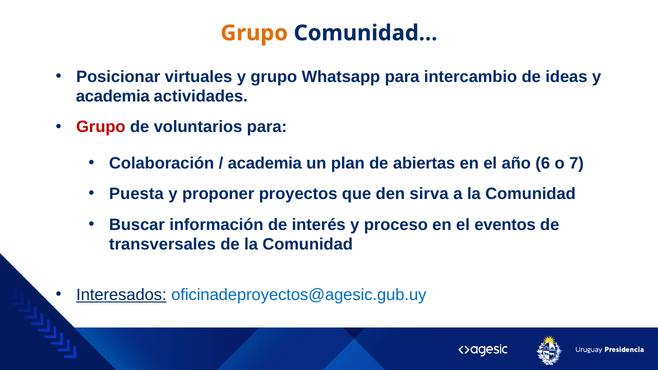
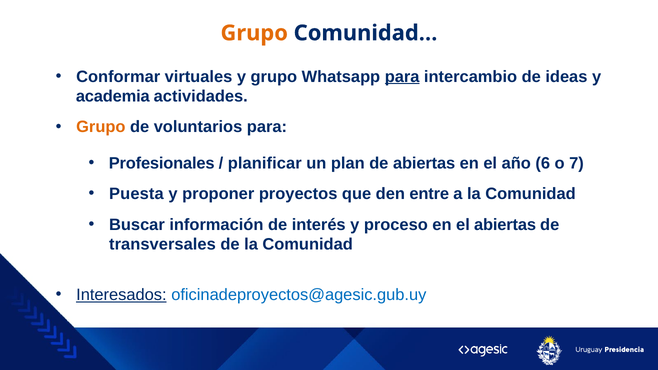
Posicionar: Posicionar -> Conformar
para at (402, 77) underline: none -> present
Grupo at (101, 127) colour: red -> orange
Colaboración: Colaboración -> Profesionales
academia at (265, 163): academia -> planificar
sirva: sirva -> entre
el eventos: eventos -> abiertas
